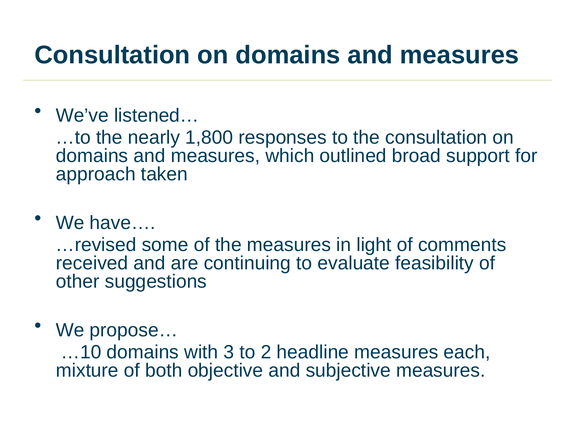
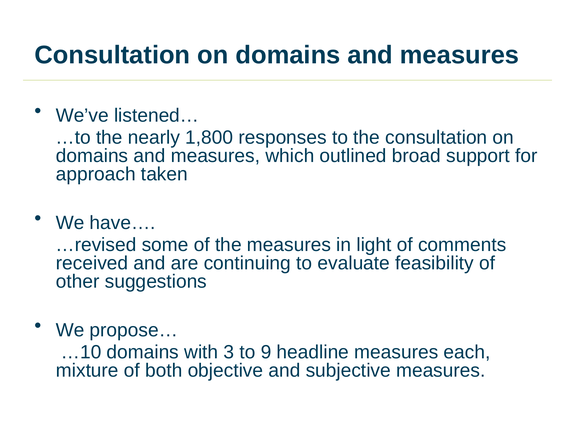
2: 2 -> 9
